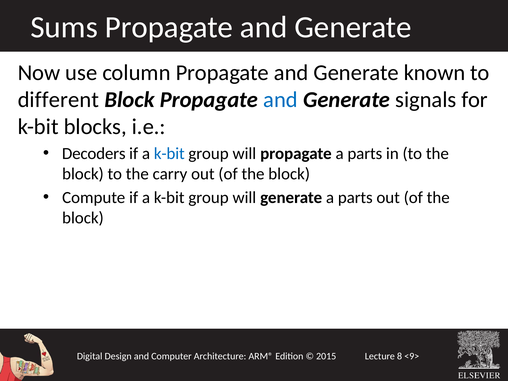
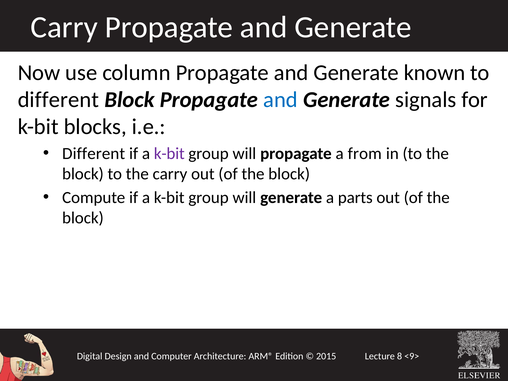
Sums at (64, 27): Sums -> Carry
Decoders at (94, 154): Decoders -> Different
k-bit at (169, 154) colour: blue -> purple
propagate a parts: parts -> from
